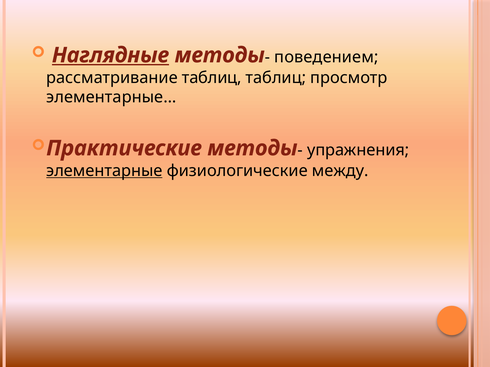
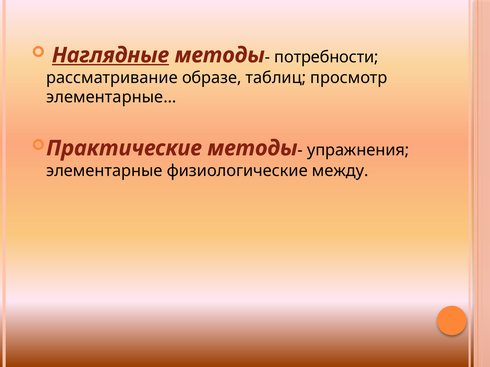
поведением: поведением -> потребности
рассматривание таблиц: таблиц -> образе
элементарные underline: present -> none
